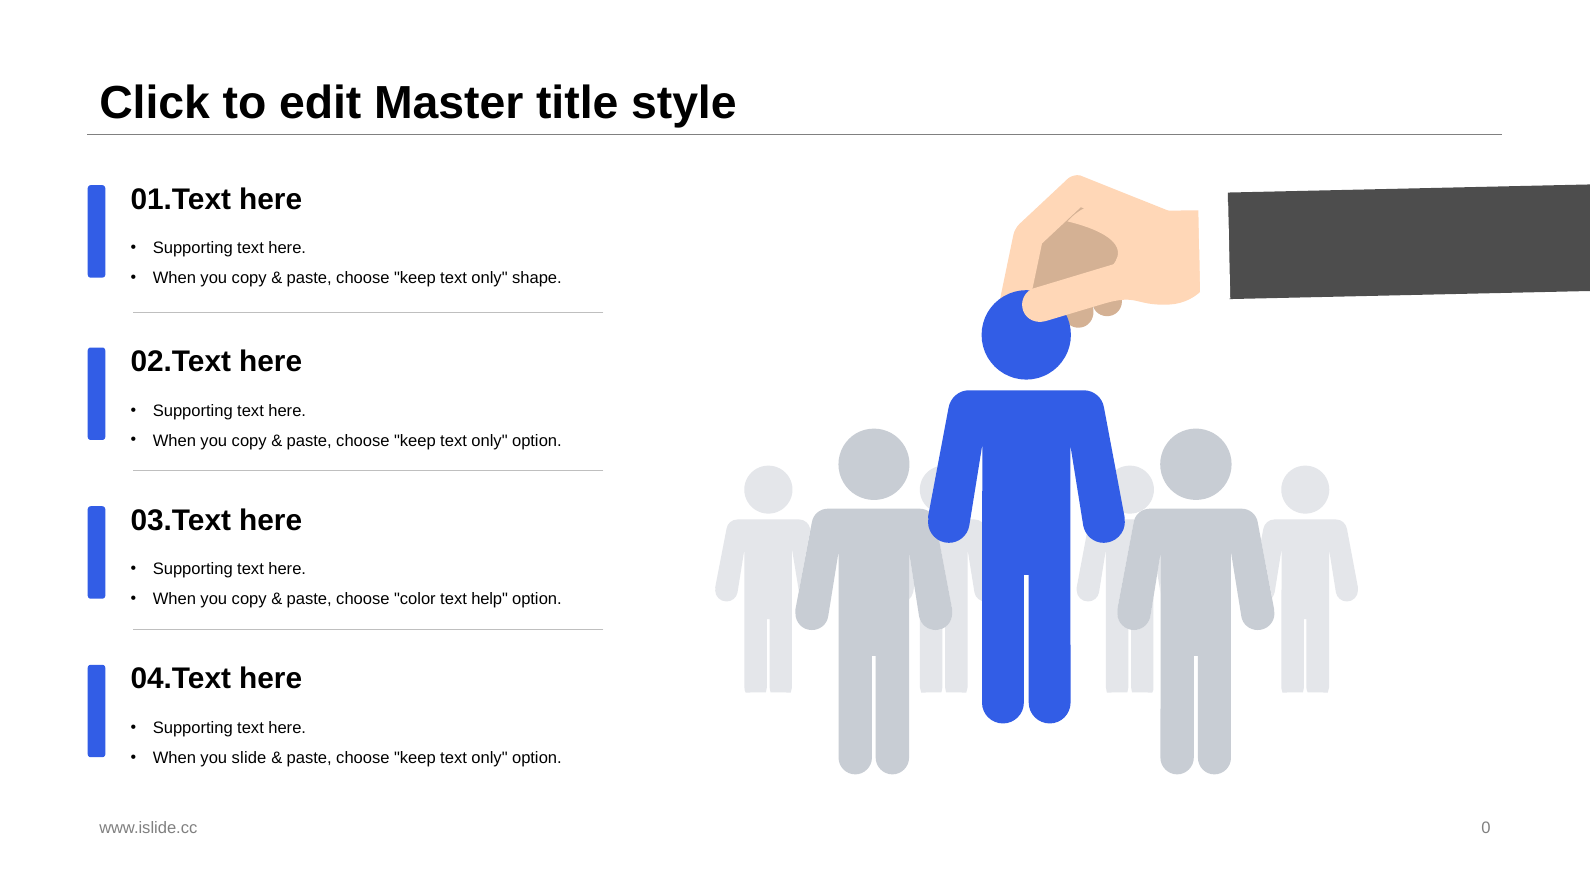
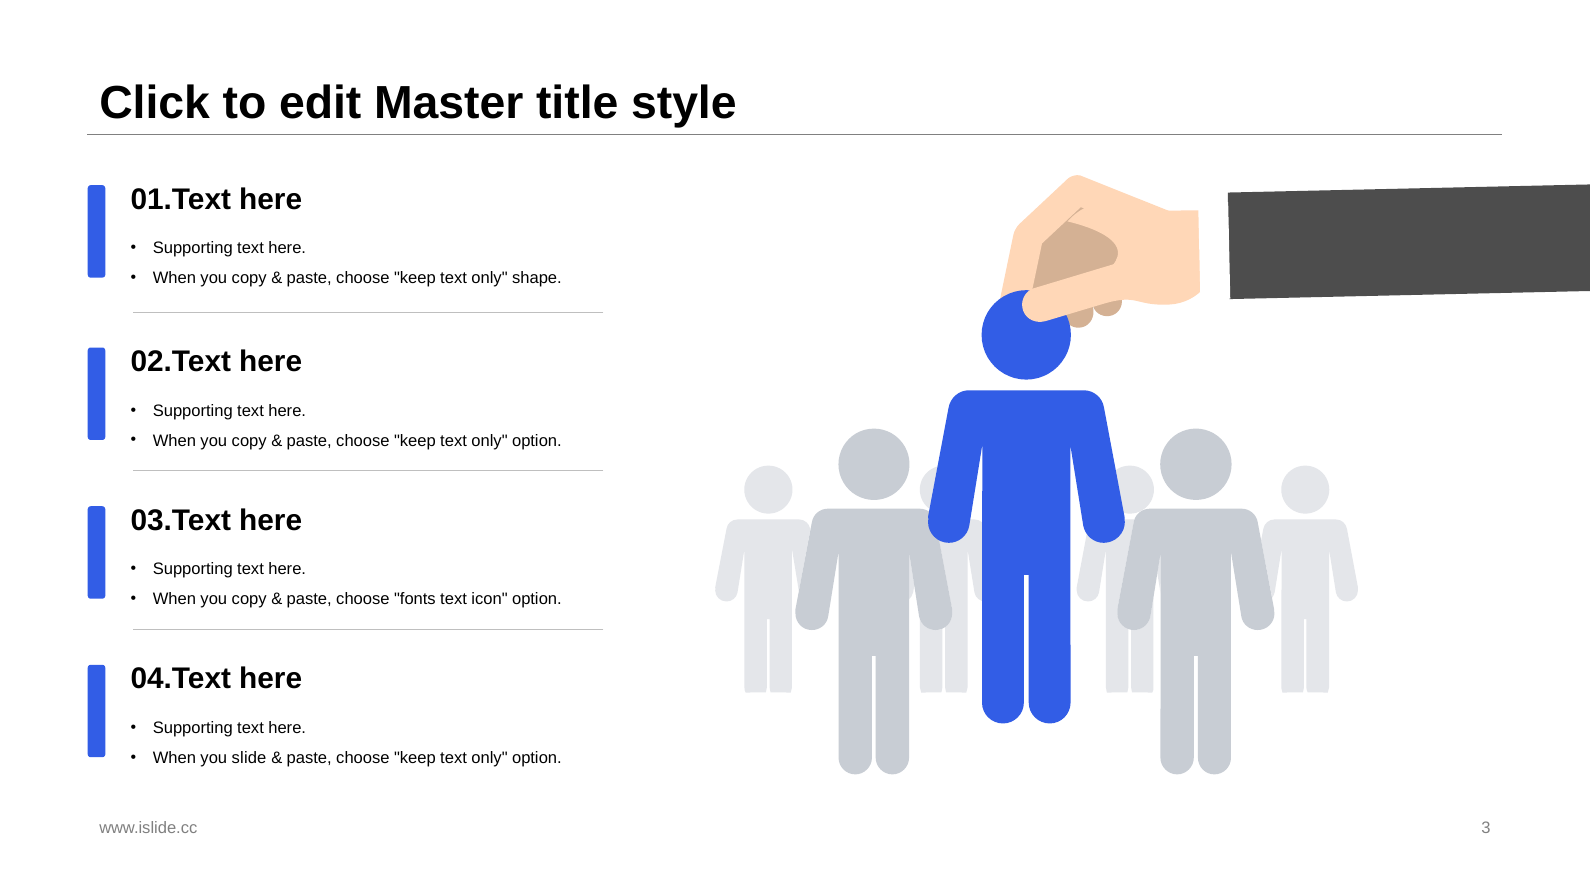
color: color -> fonts
help: help -> icon
0: 0 -> 3
